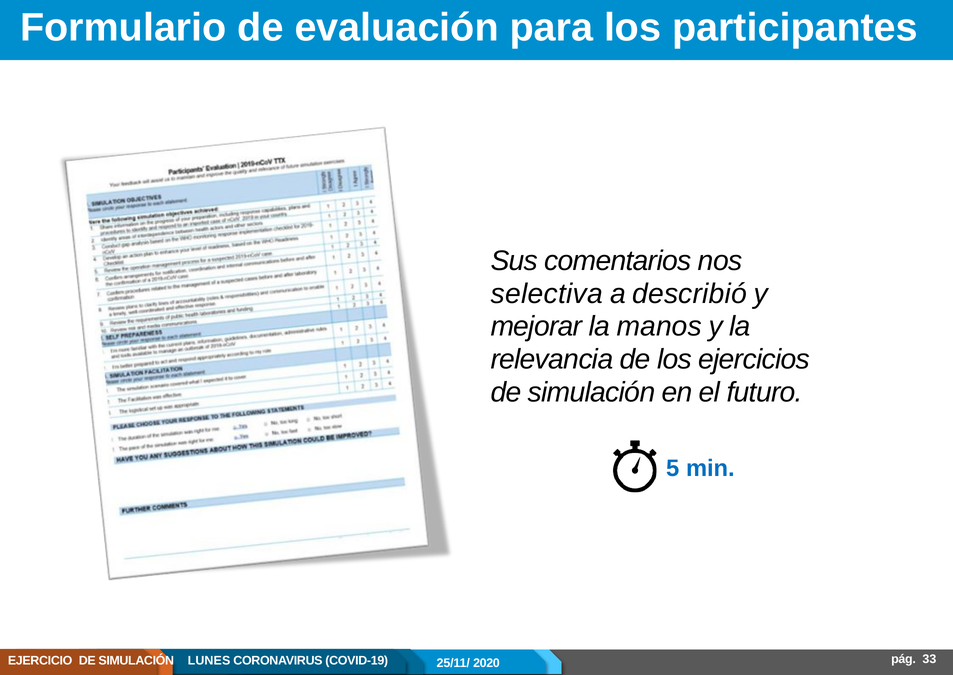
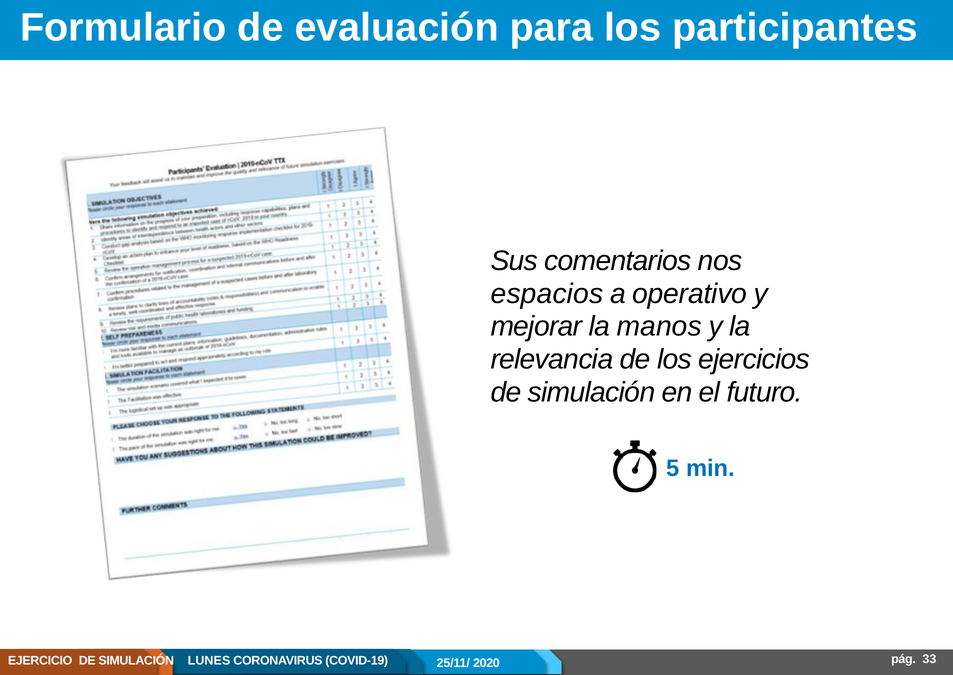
selectiva: selectiva -> espacios
describió: describió -> operativo
